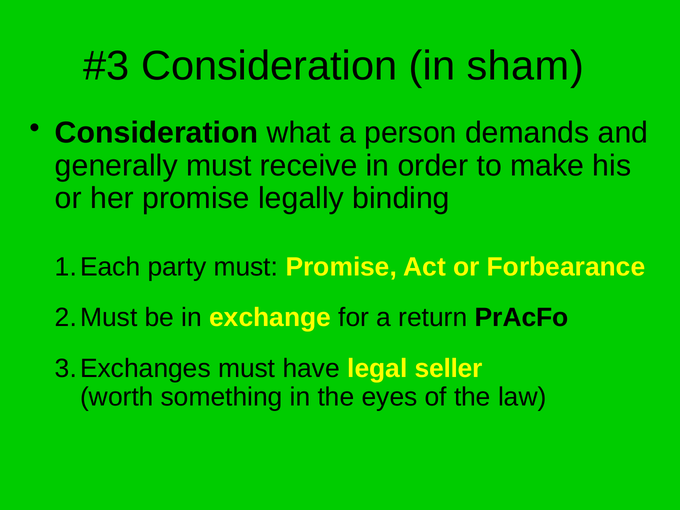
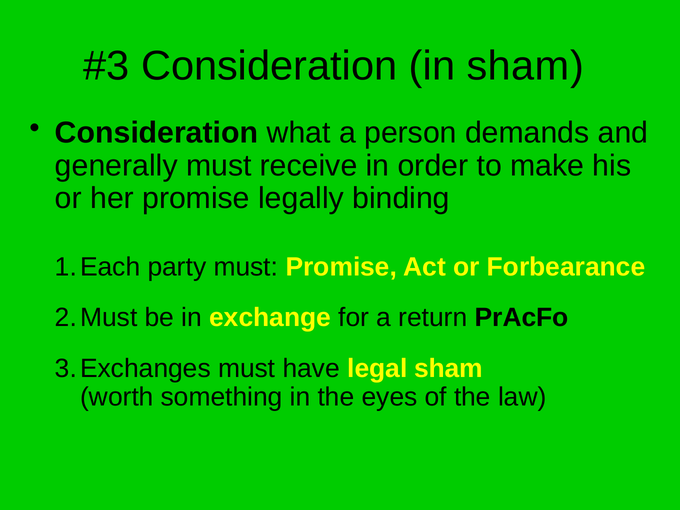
legal seller: seller -> sham
